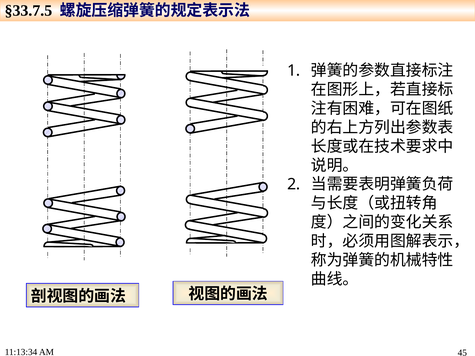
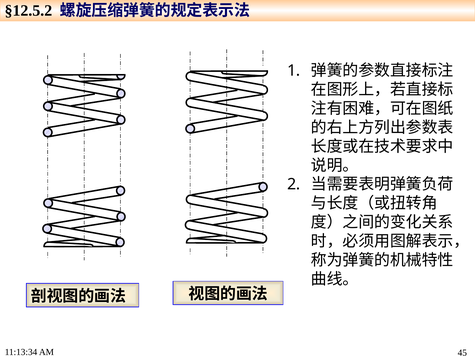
§33.7.5: §33.7.5 -> §12.5.2
